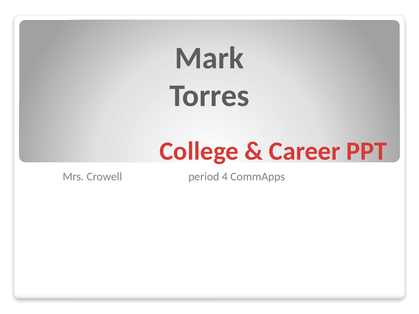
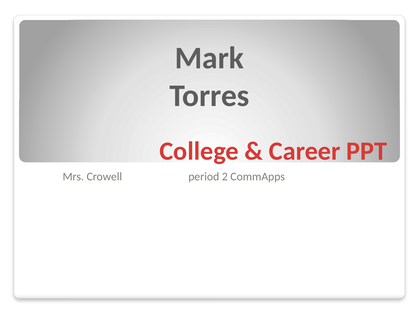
4: 4 -> 2
